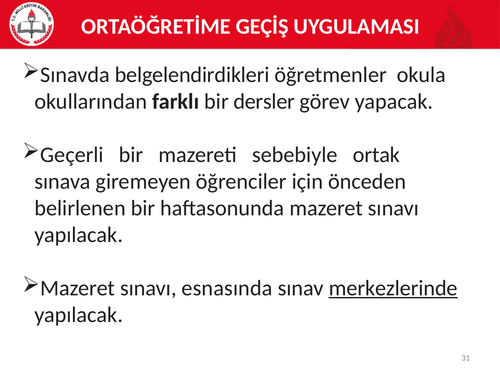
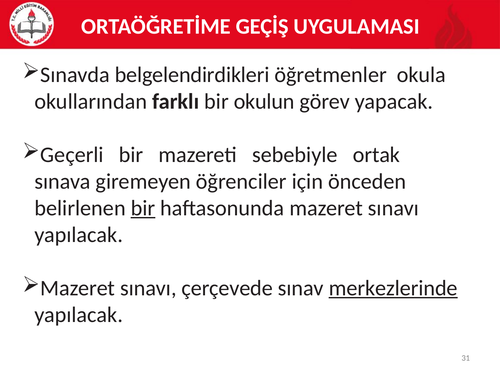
dersler: dersler -> okulun
bir at (143, 208) underline: none -> present
esnasında: esnasında -> çerçevede
